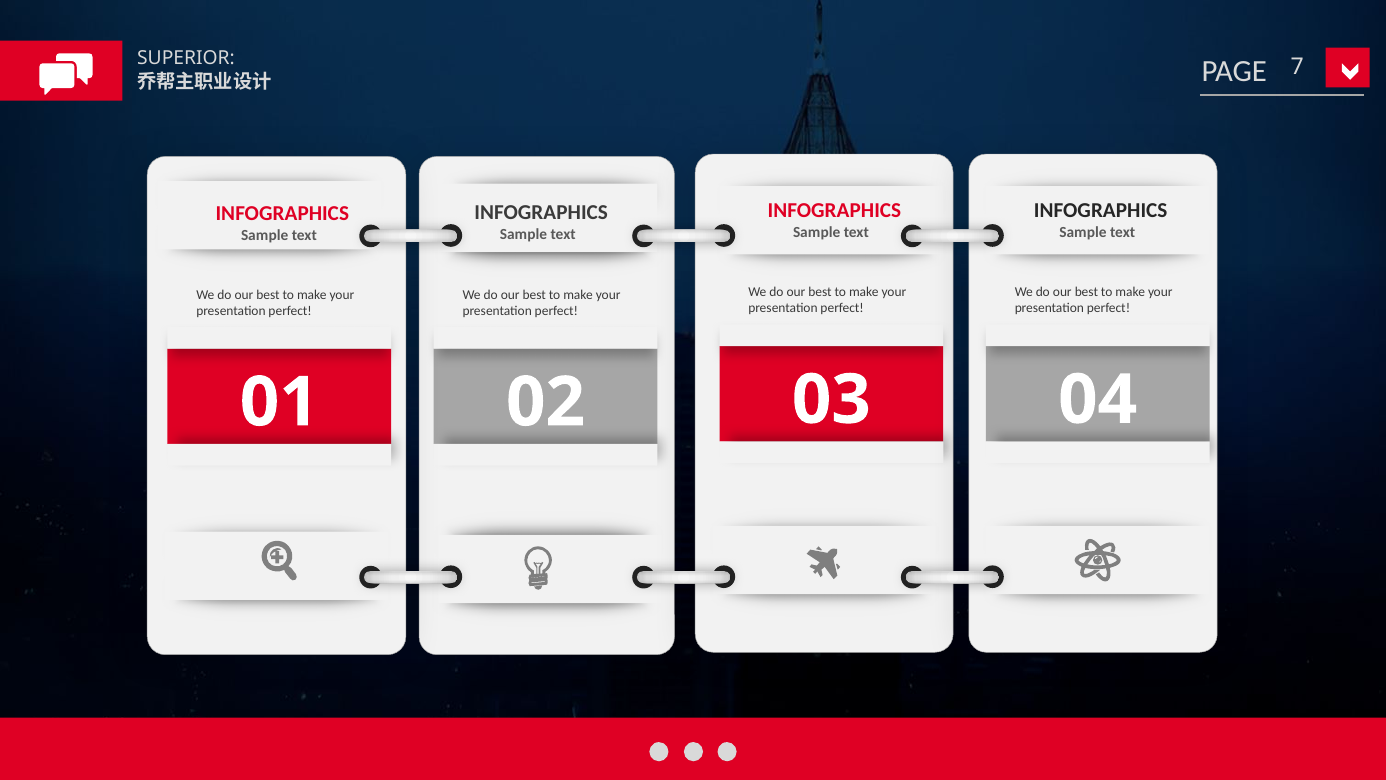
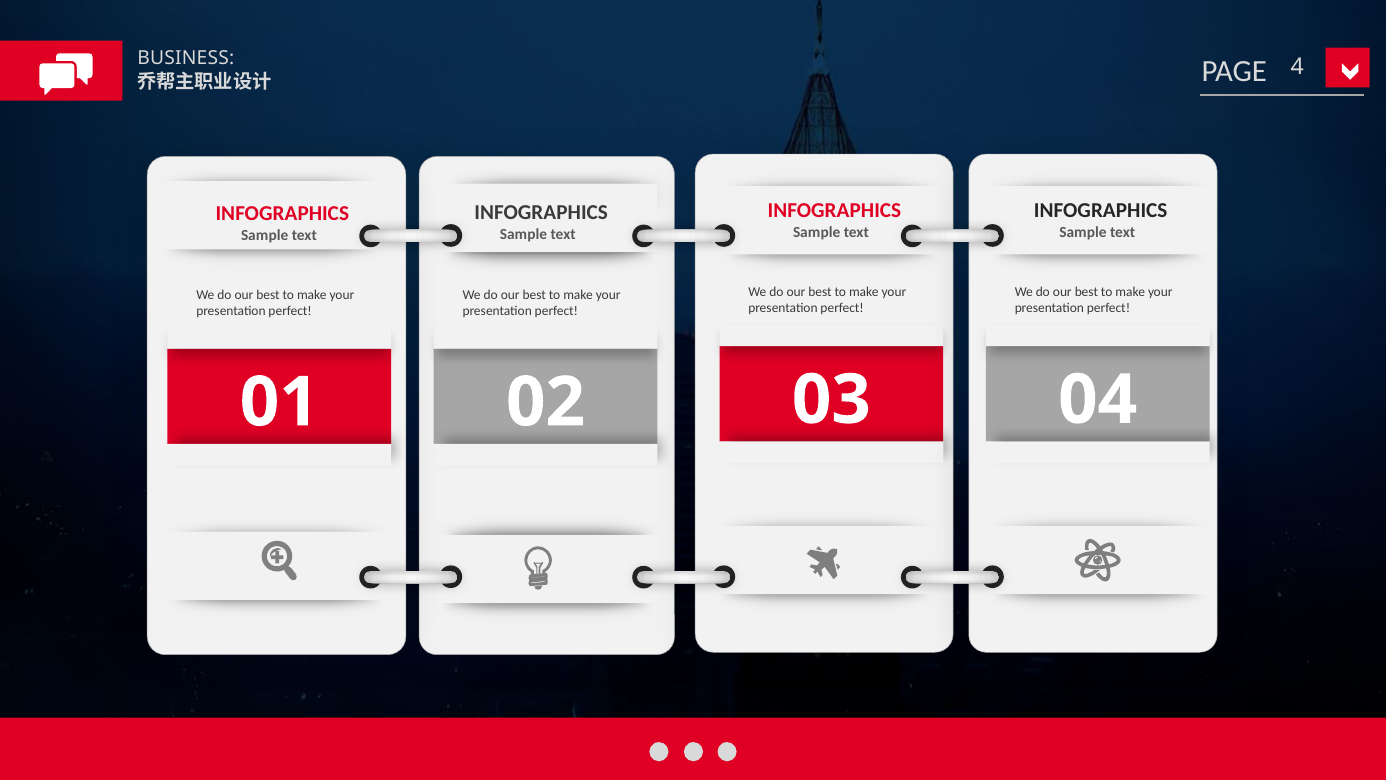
SUPERIOR: SUPERIOR -> BUSINESS
7: 7 -> 4
